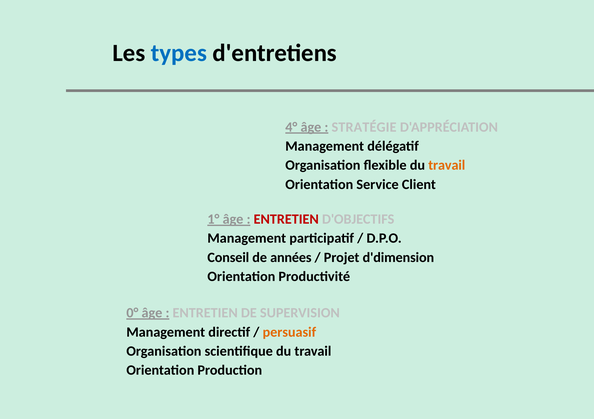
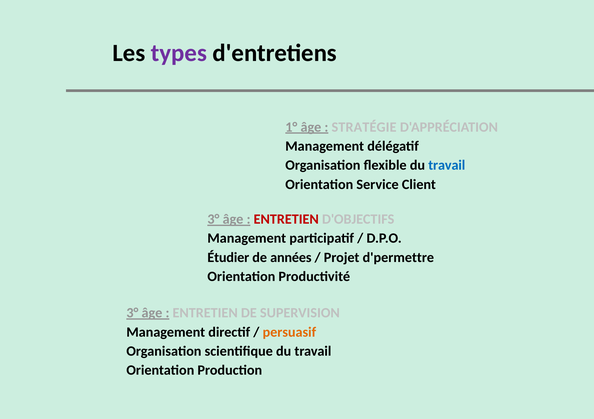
types colour: blue -> purple
4°: 4° -> 1°
travail at (447, 165) colour: orange -> blue
1° at (213, 219): 1° -> 3°
Conseil: Conseil -> Étudier
d'dimension: d'dimension -> d'permettre
0° at (132, 313): 0° -> 3°
